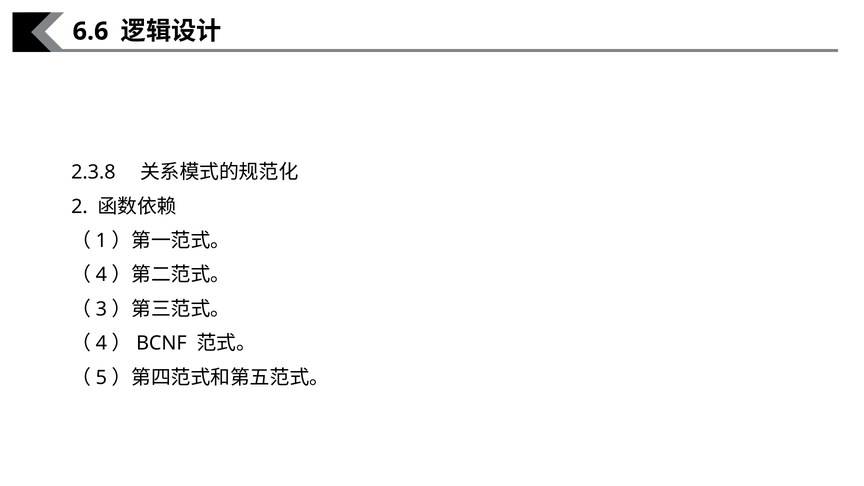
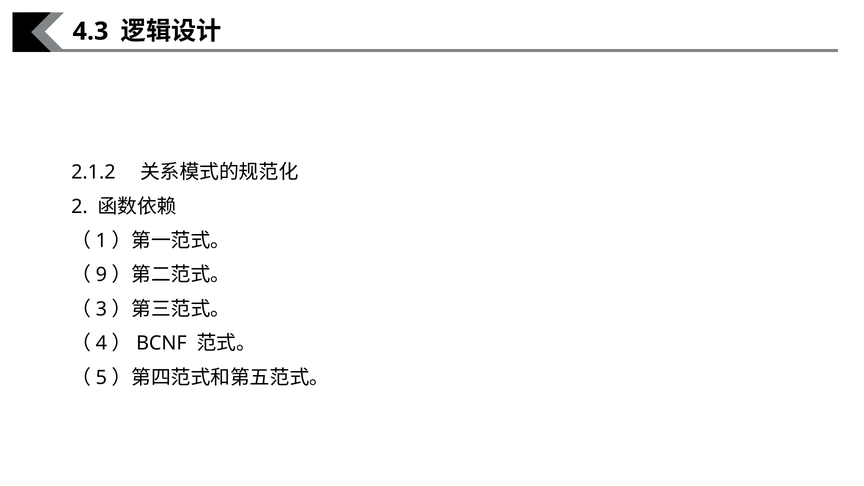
6.6: 6.6 -> 4.3
2.3.8: 2.3.8 -> 2.1.2
4 at (101, 275): 4 -> 9
